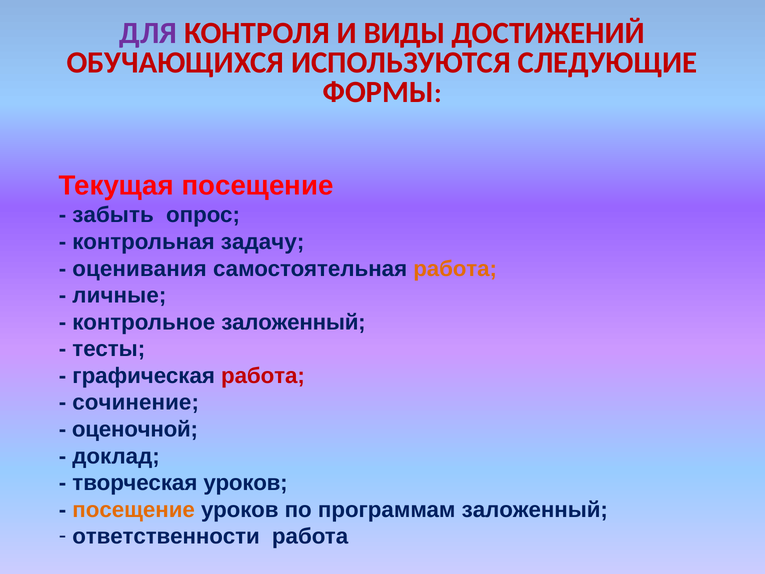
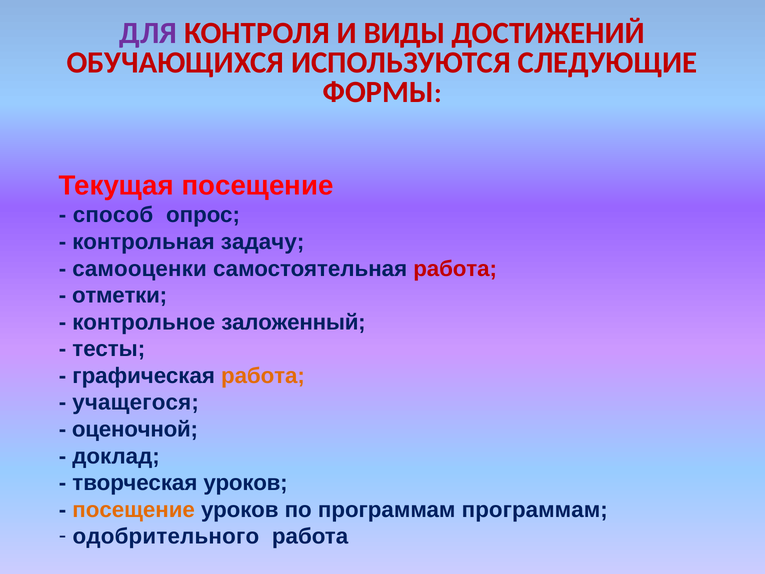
забыть: забыть -> способ
оценивания: оценивания -> самооценки
работа at (455, 269) colour: orange -> red
личные: личные -> отметки
работа at (263, 376) colour: red -> orange
сочинение: сочинение -> учащегося
программам заложенный: заложенный -> программам
ответственности: ответственности -> одобрительного
